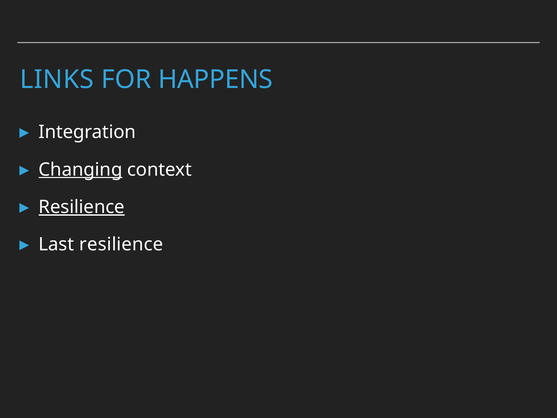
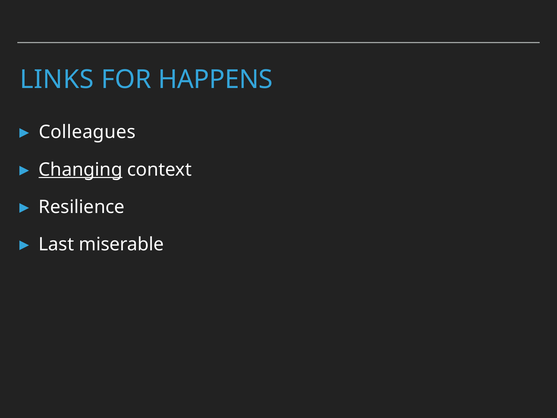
Integration: Integration -> Colleagues
Resilience at (82, 207) underline: present -> none
Last resilience: resilience -> miserable
